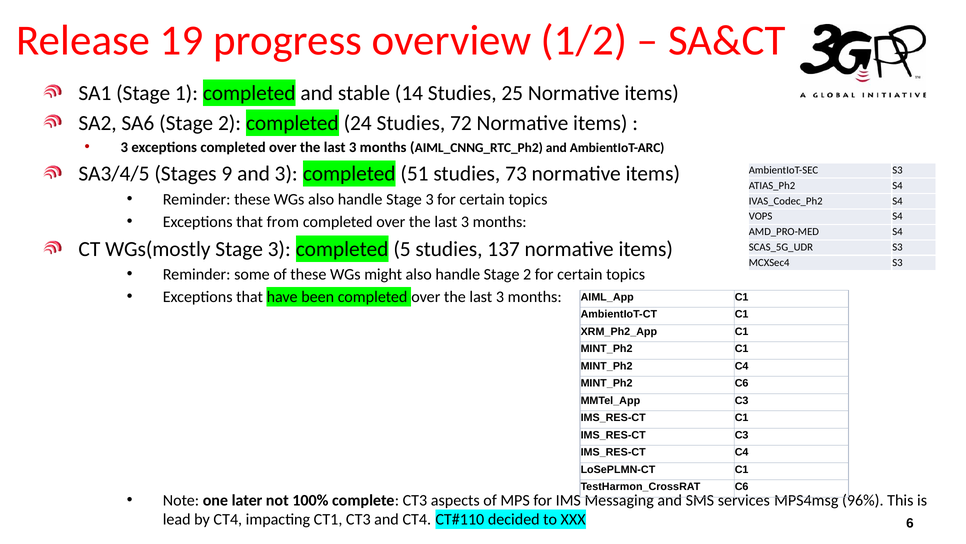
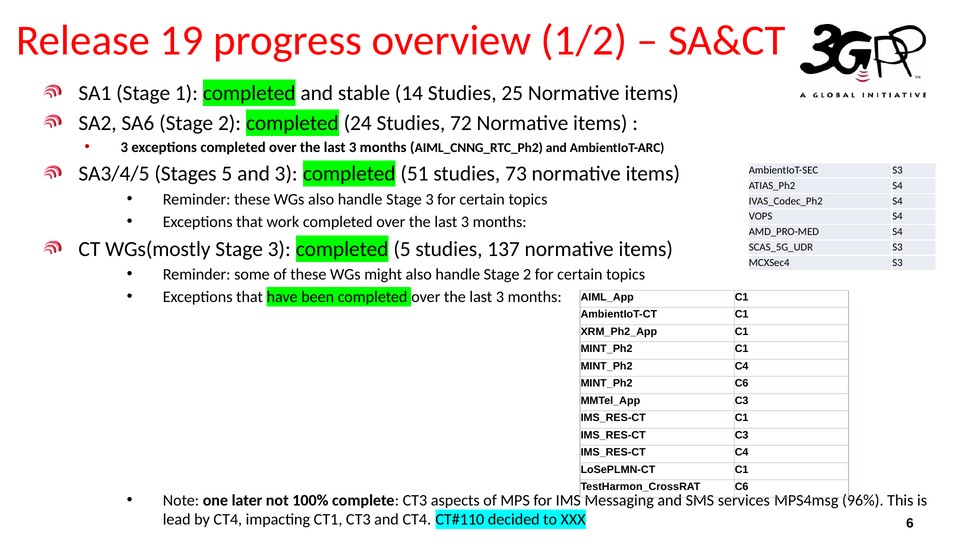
Stages 9: 9 -> 5
from: from -> work
